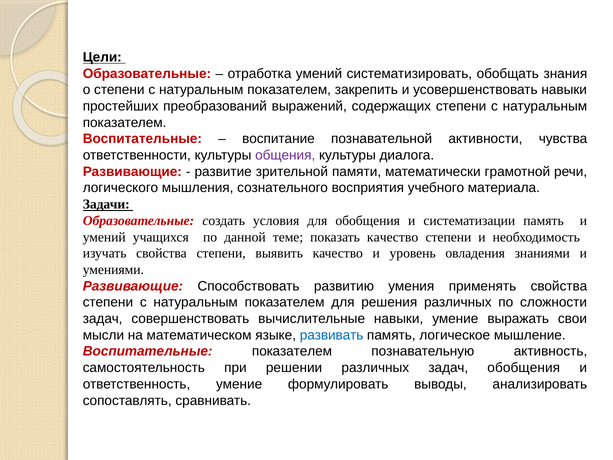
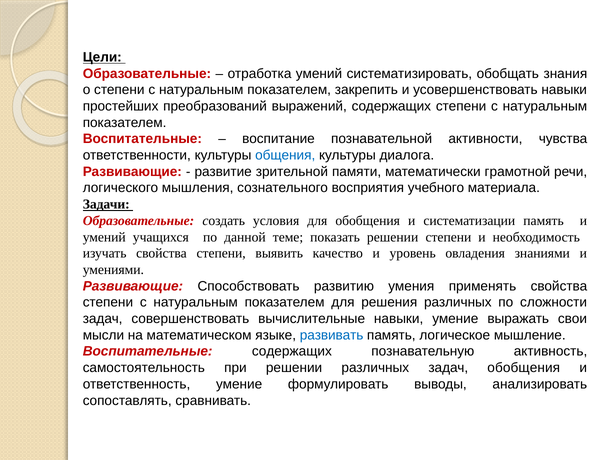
общения colour: purple -> blue
показать качество: качество -> решении
Воспитательные показателем: показателем -> содержащих
